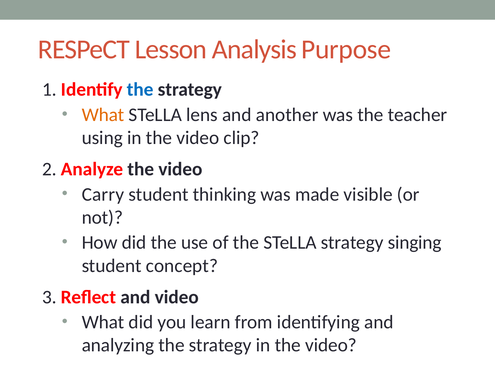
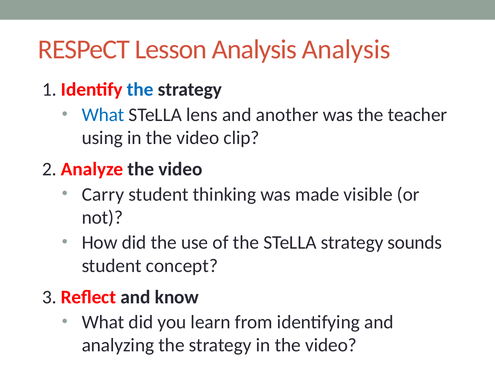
Analysis Purpose: Purpose -> Analysis
What at (103, 115) colour: orange -> blue
singing: singing -> sounds
and video: video -> know
